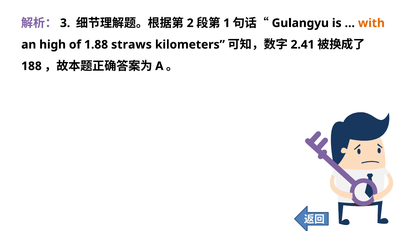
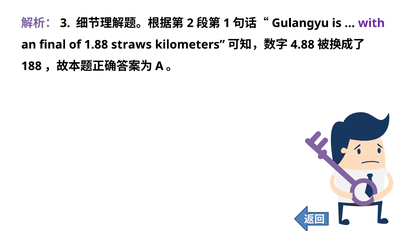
with colour: orange -> purple
high: high -> final
2.41: 2.41 -> 4.88
